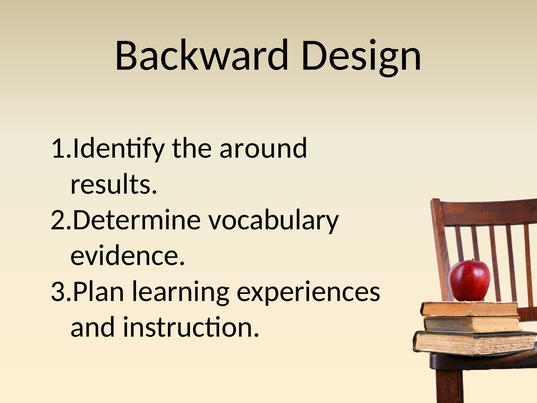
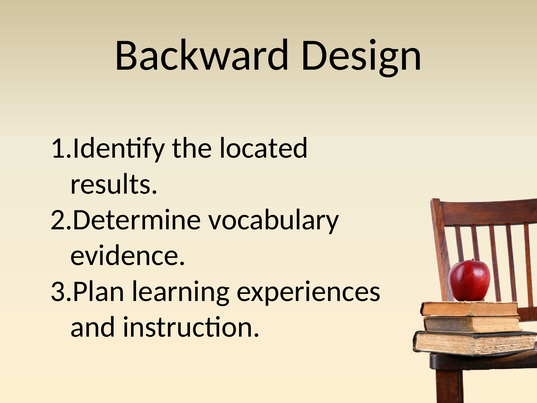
around: around -> located
